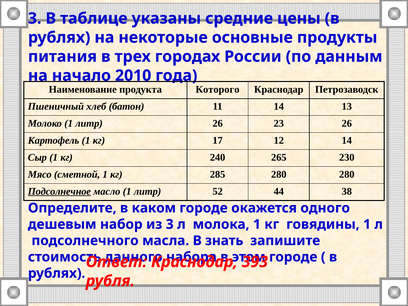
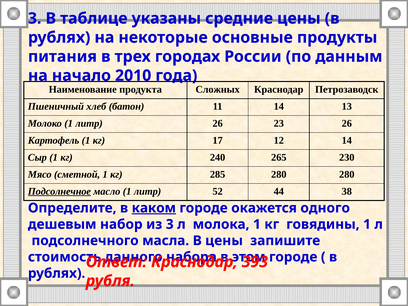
Которого: Которого -> Сложных
каком underline: none -> present
В знать: знать -> цены
